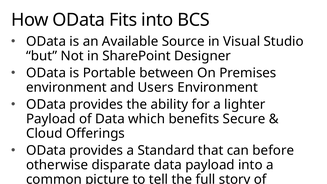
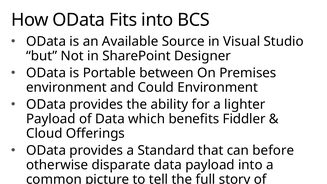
Users: Users -> Could
Secure: Secure -> Fiddler
